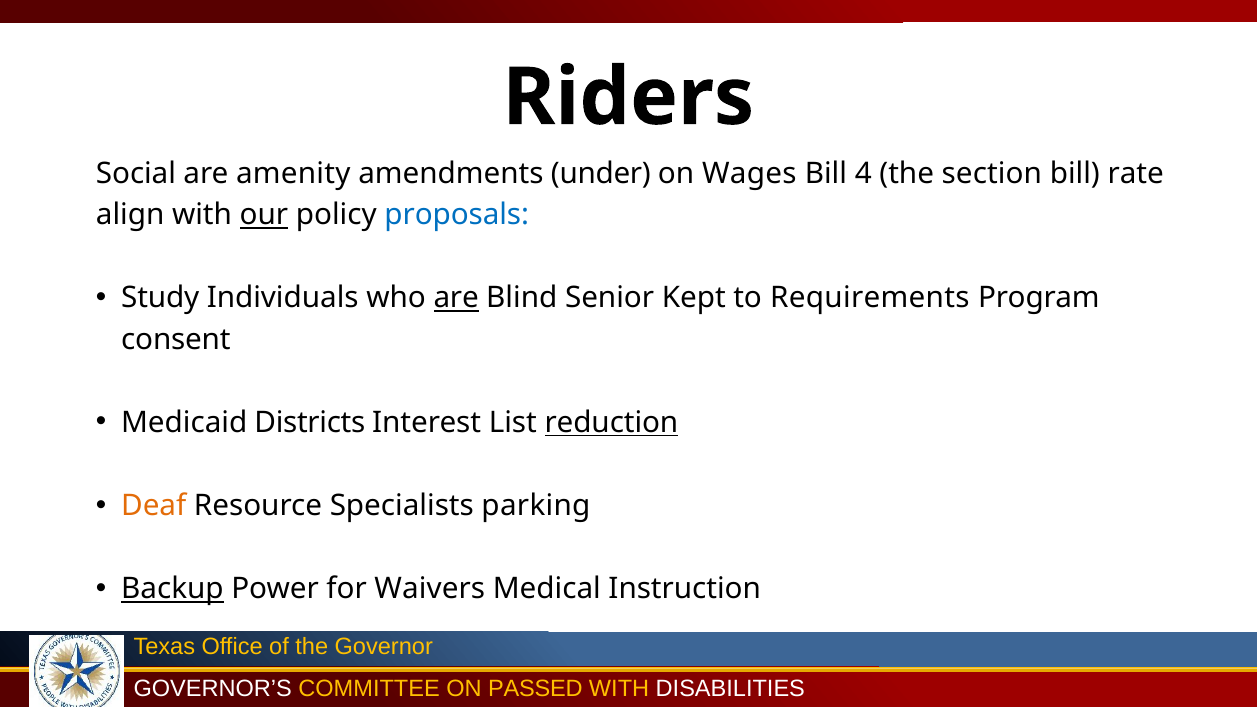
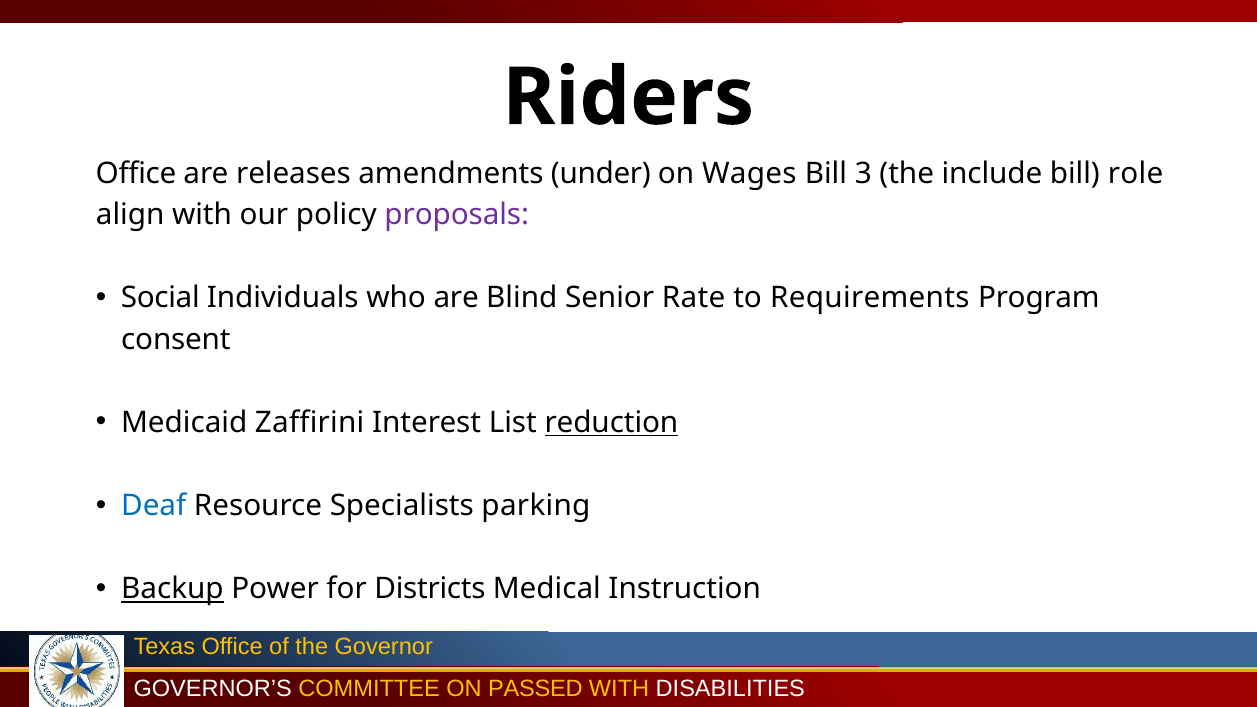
Social at (136, 174): Social -> Office
amenity: amenity -> releases
4: 4 -> 3
section: section -> include
rate: rate -> role
our underline: present -> none
proposals colour: blue -> purple
Study: Study -> Social
are at (456, 298) underline: present -> none
Kept: Kept -> Rate
Districts: Districts -> Zaffirini
Deaf colour: orange -> blue
Waivers: Waivers -> Districts
